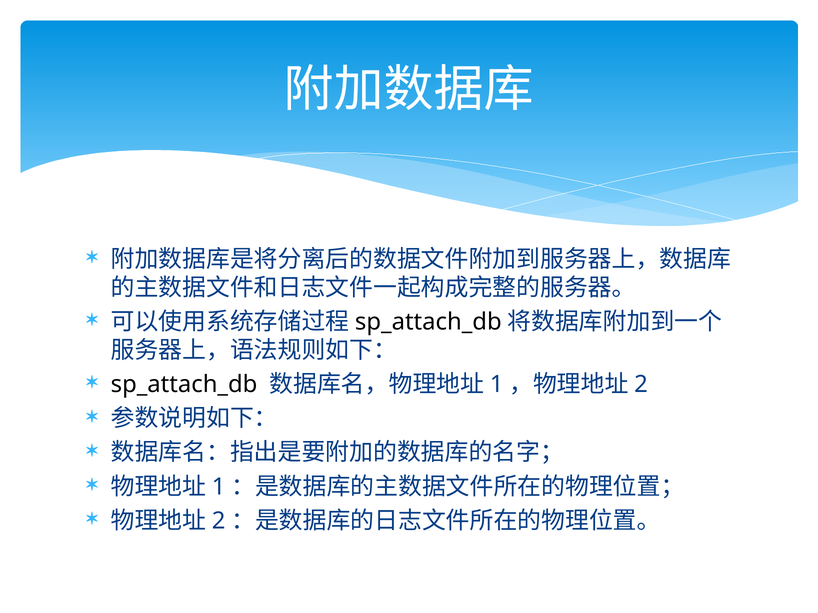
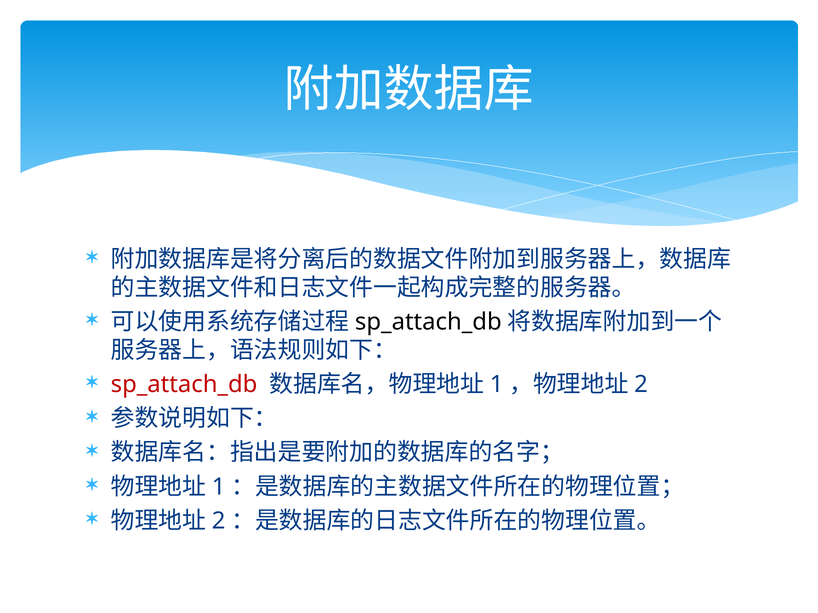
sp_attach_db at (184, 385) colour: black -> red
